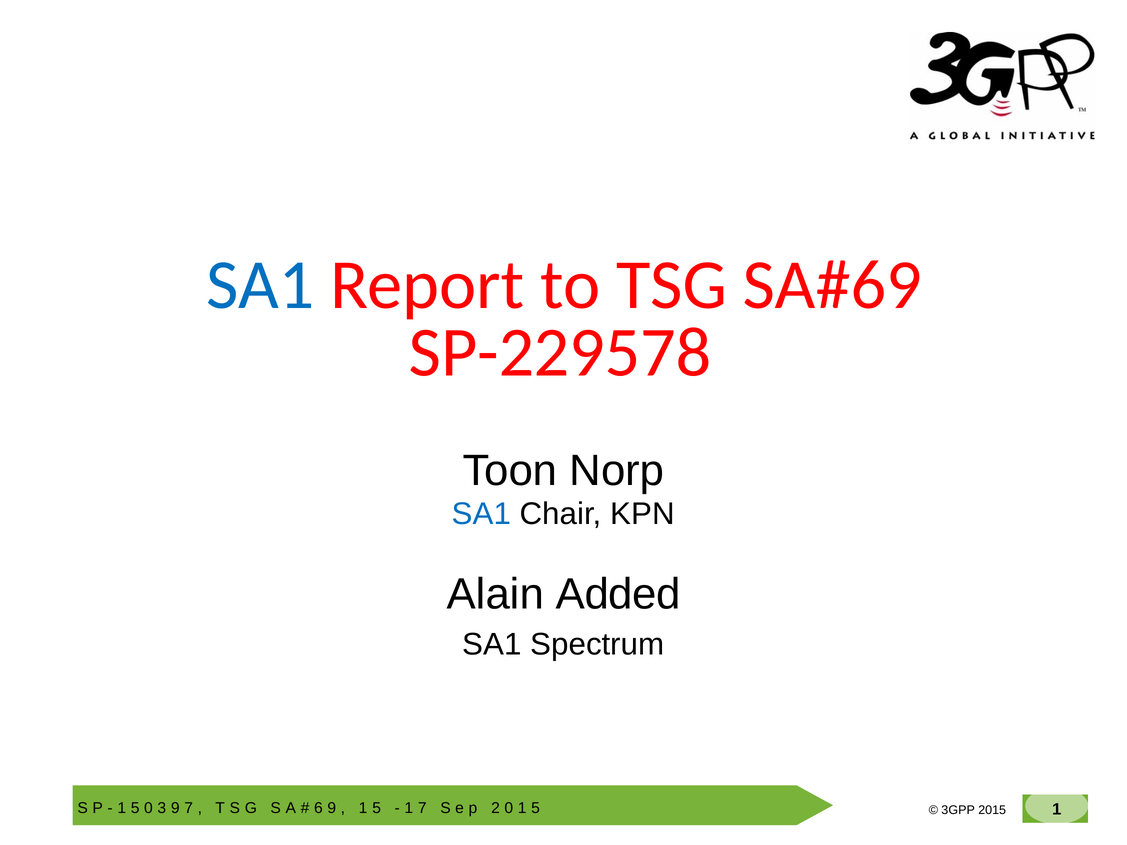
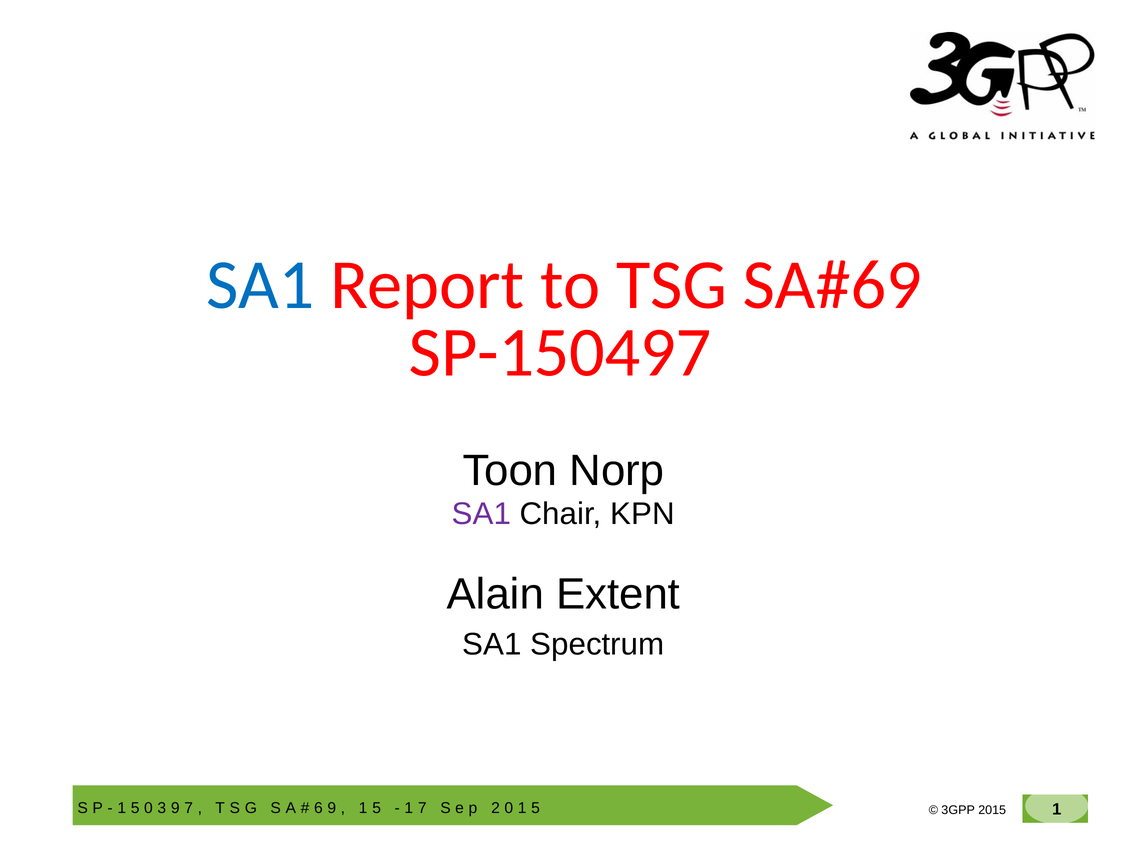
SP-229578: SP-229578 -> SP-150497
SA1 at (481, 514) colour: blue -> purple
Added: Added -> Extent
